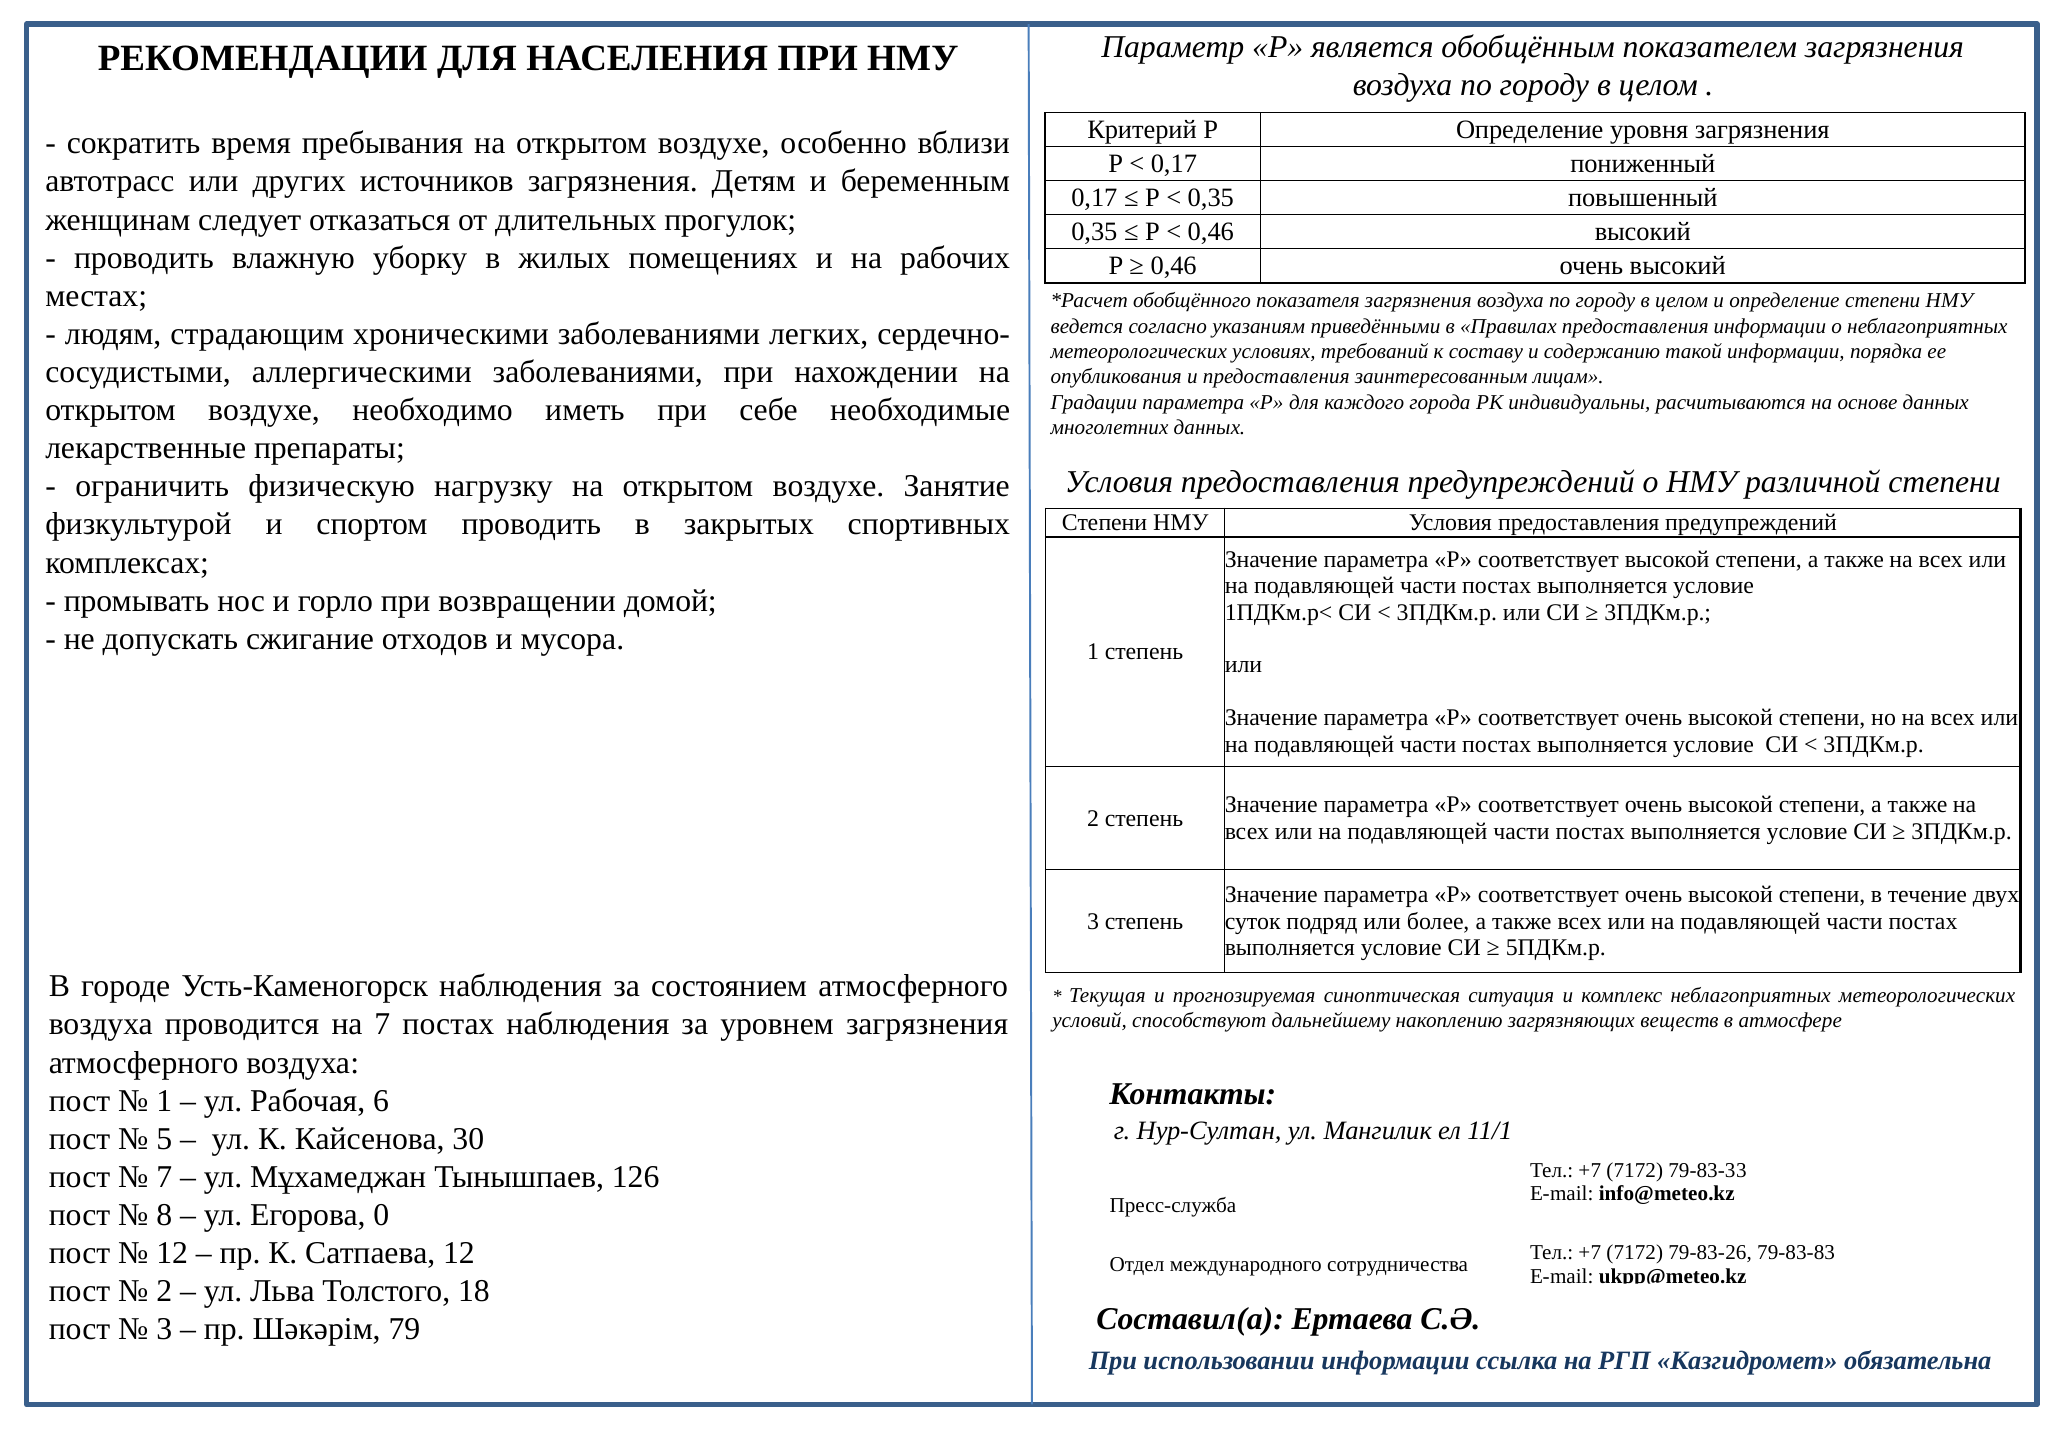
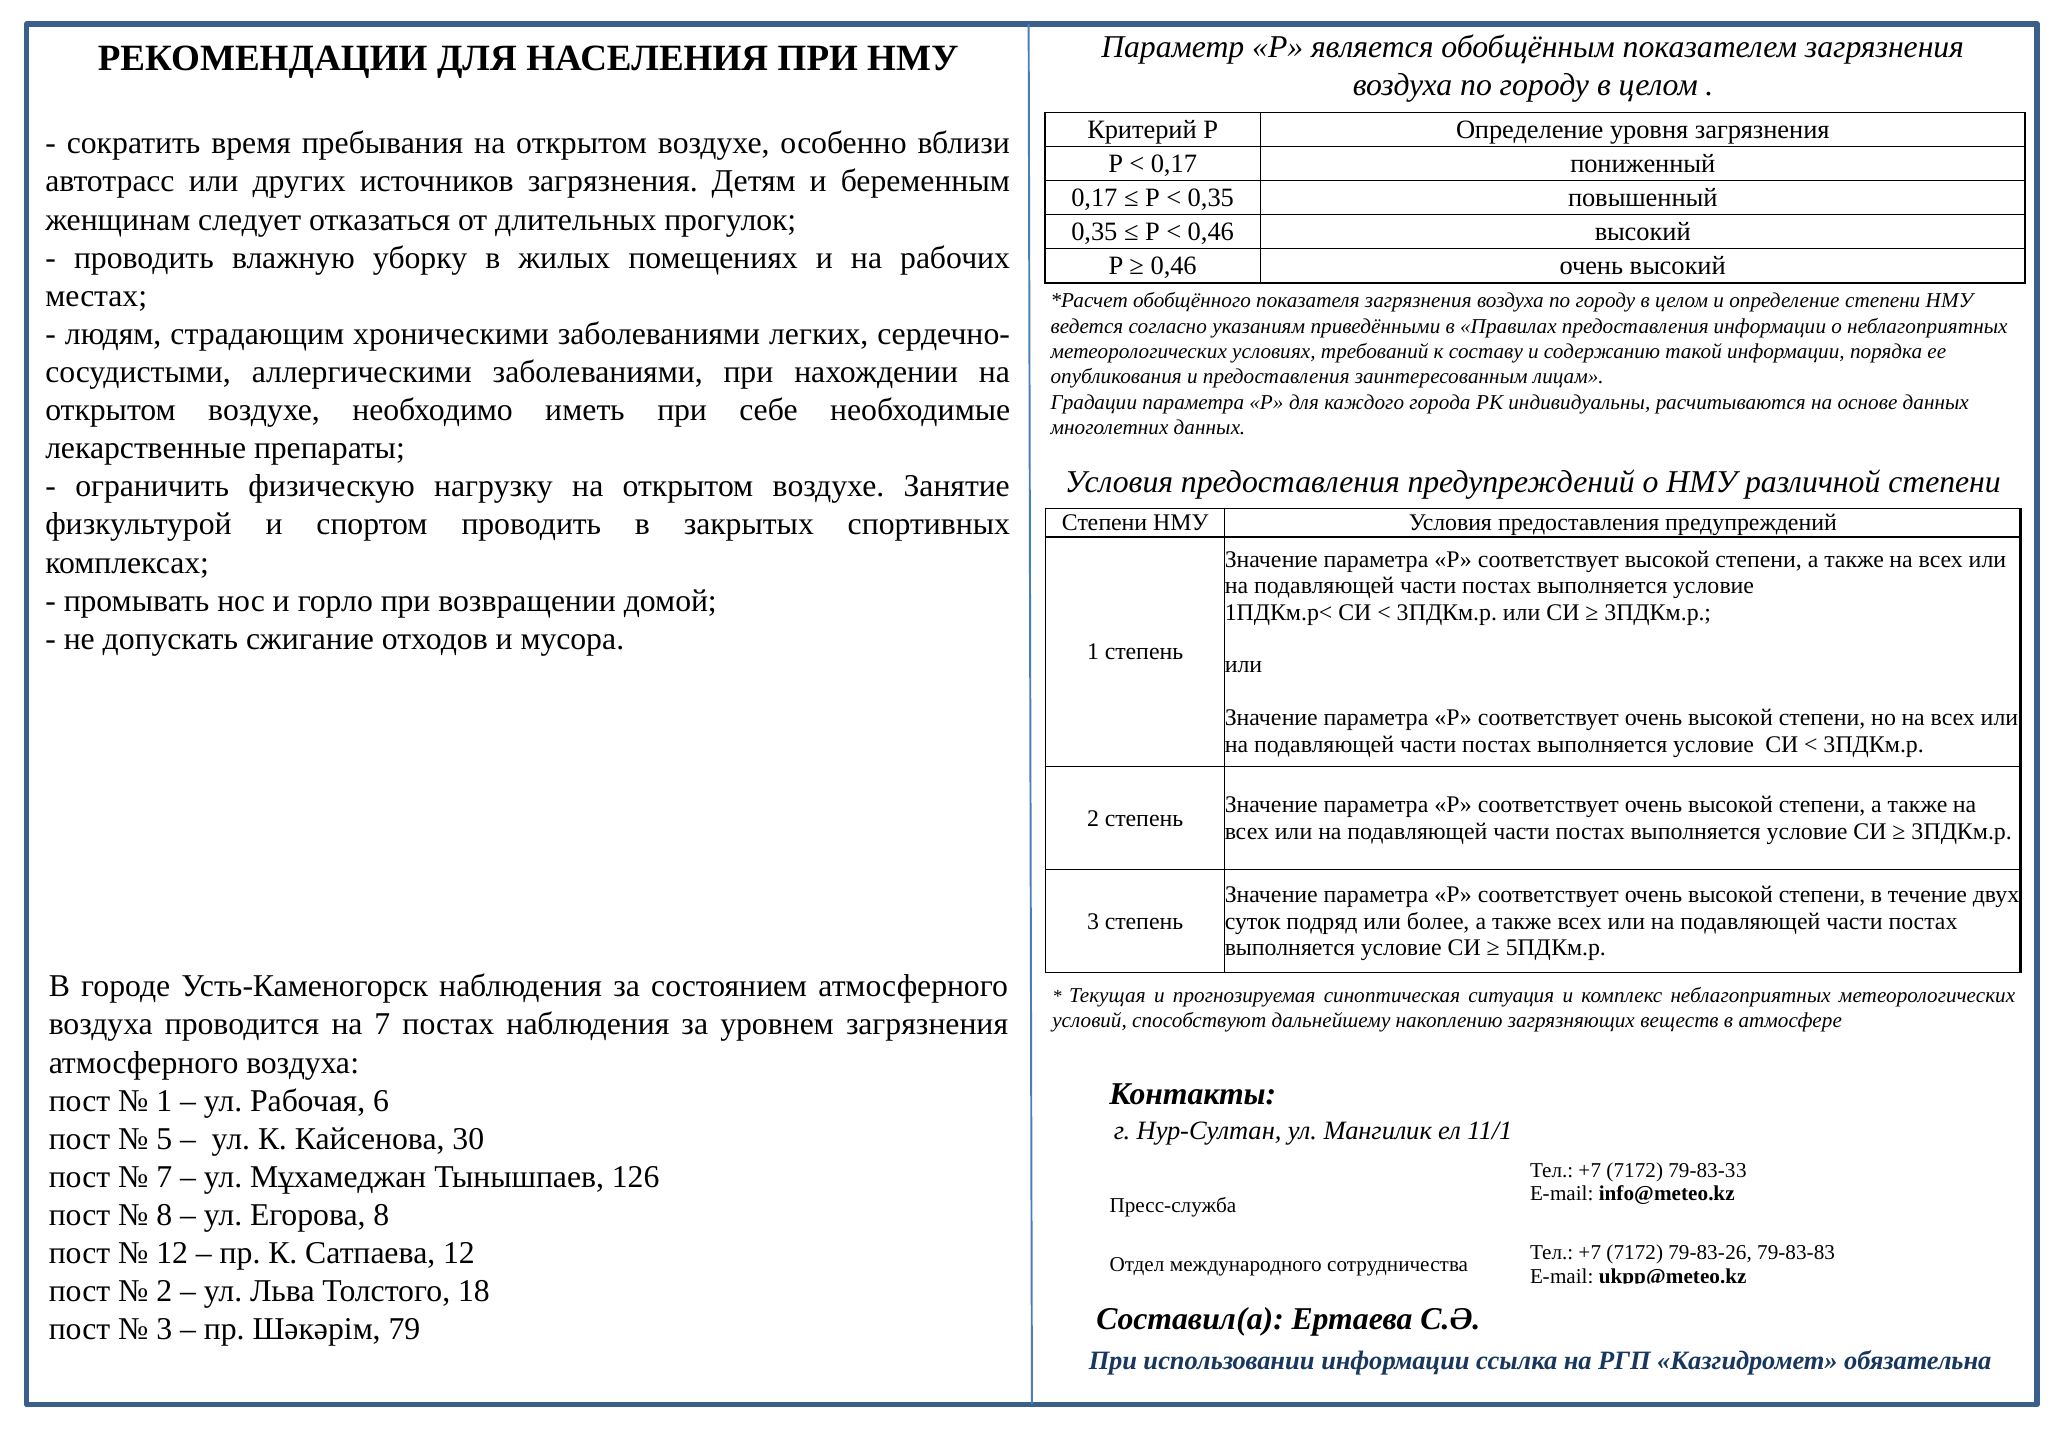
Егорова 0: 0 -> 8
